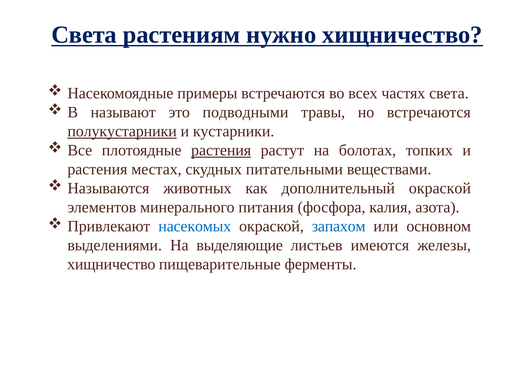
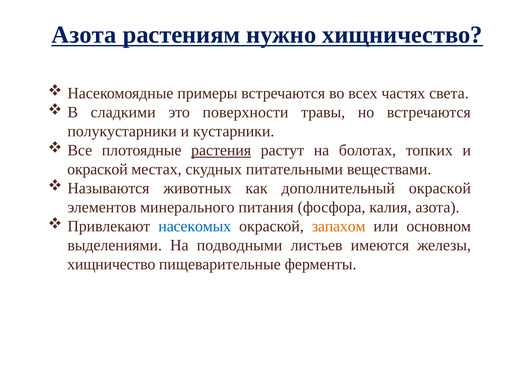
Света at (84, 35): Света -> Азота
называют: называют -> сладкими
подводными: подводными -> поверхности
полукустарники underline: present -> none
растения at (97, 169): растения -> окраской
запахом colour: blue -> orange
выделяющие: выделяющие -> подводными
